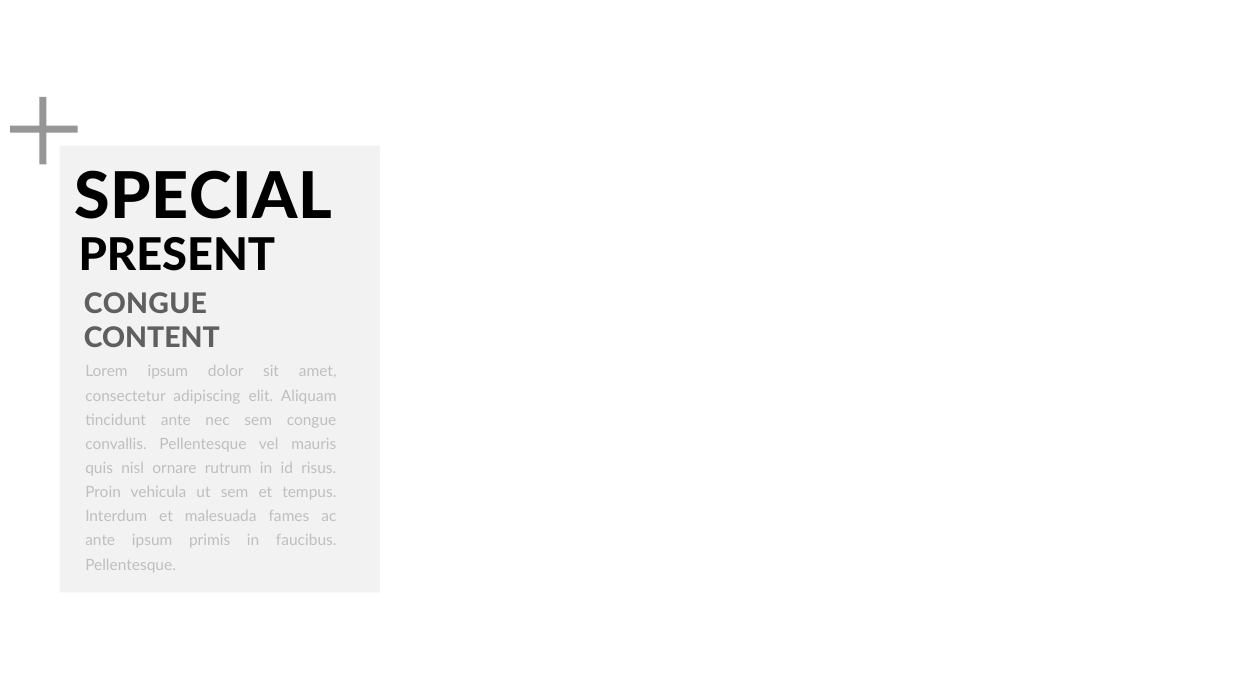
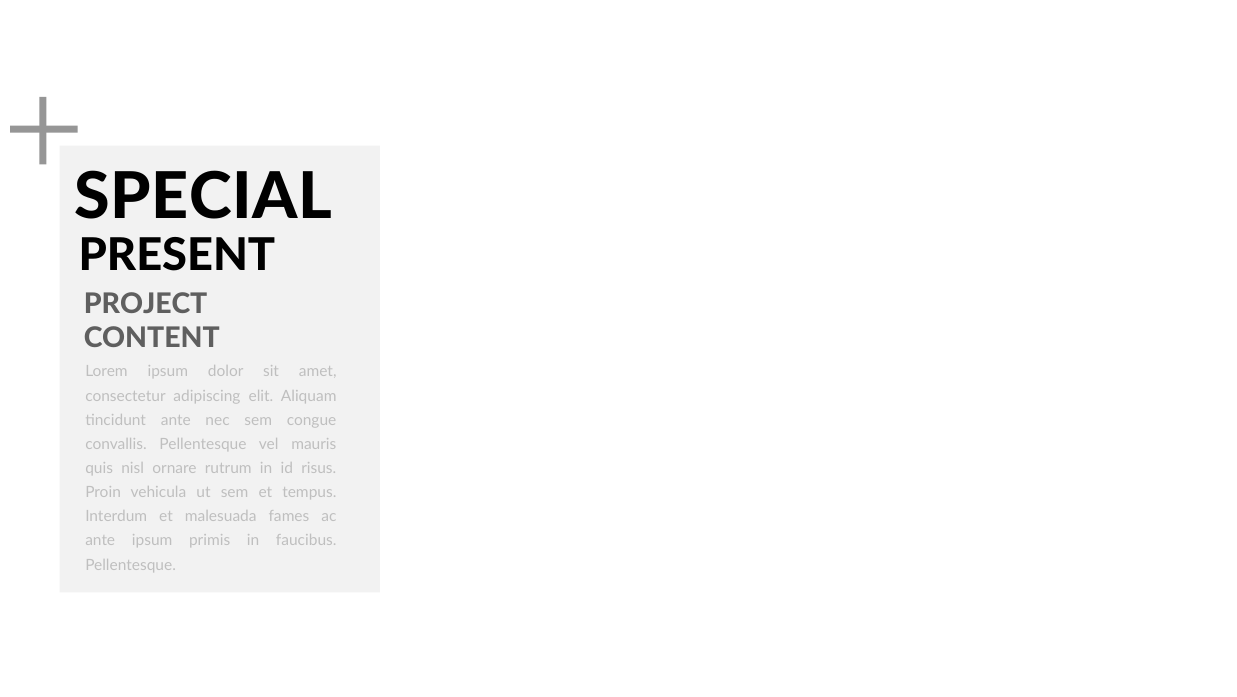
CONGUE at (145, 304): CONGUE -> PROJECT
